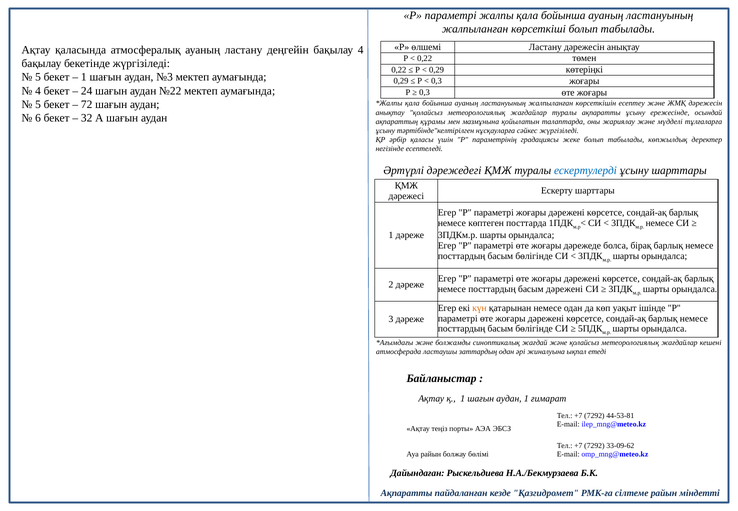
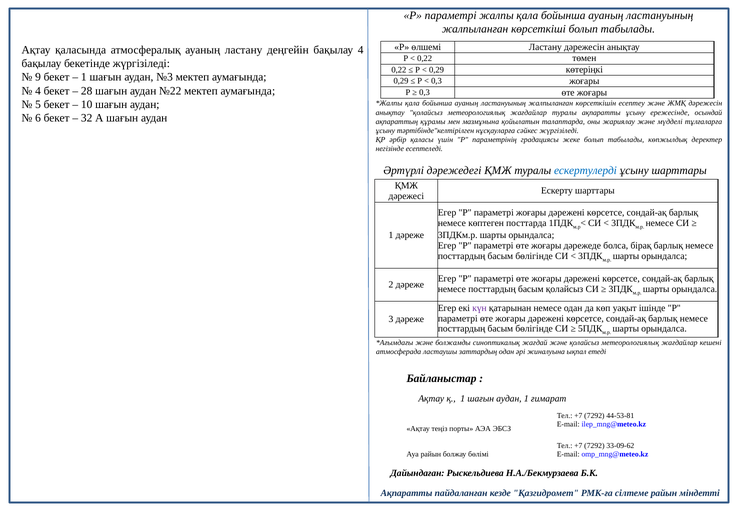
5 at (38, 77): 5 -> 9
24: 24 -> 28
72: 72 -> 10
басым дәрежені: дәрежені -> қолайсыз
күн colour: orange -> purple
